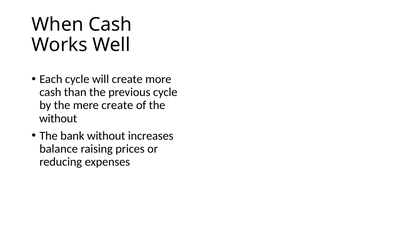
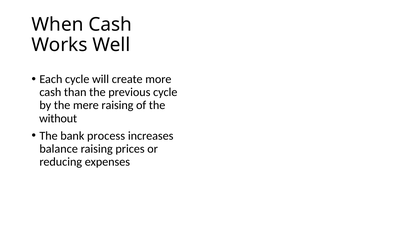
mere create: create -> raising
bank without: without -> process
